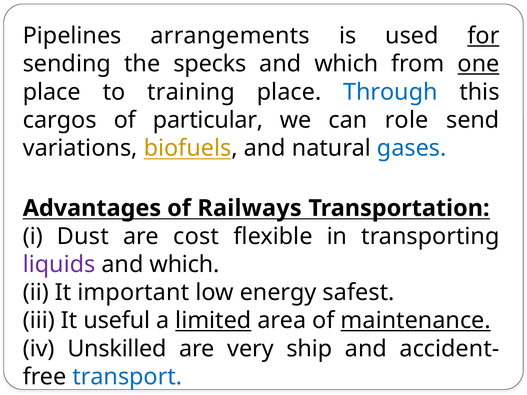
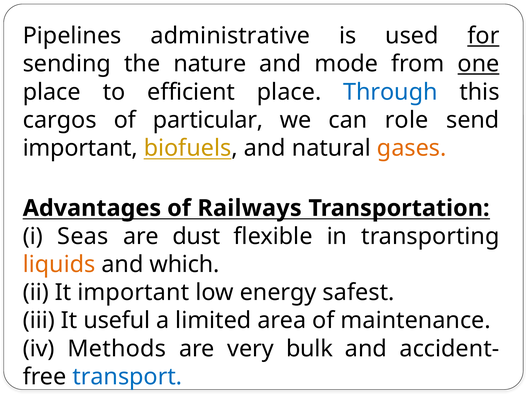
arrangements: arrangements -> administrative
specks: specks -> nature
which at (346, 64): which -> mode
training: training -> efficient
variations at (80, 148): variations -> important
gases colour: blue -> orange
Dust: Dust -> Seas
cost: cost -> dust
liquids colour: purple -> orange
limited underline: present -> none
maintenance underline: present -> none
Unskilled: Unskilled -> Methods
ship: ship -> bulk
